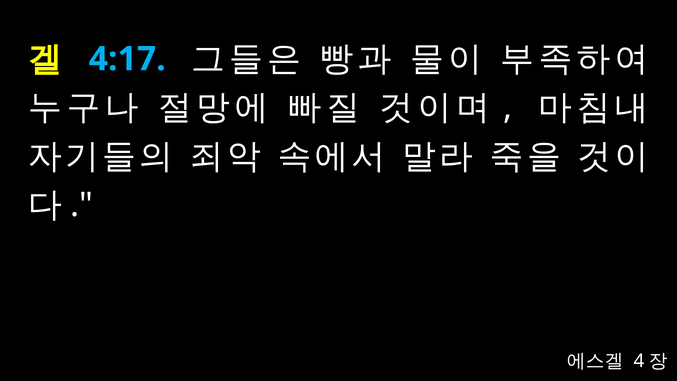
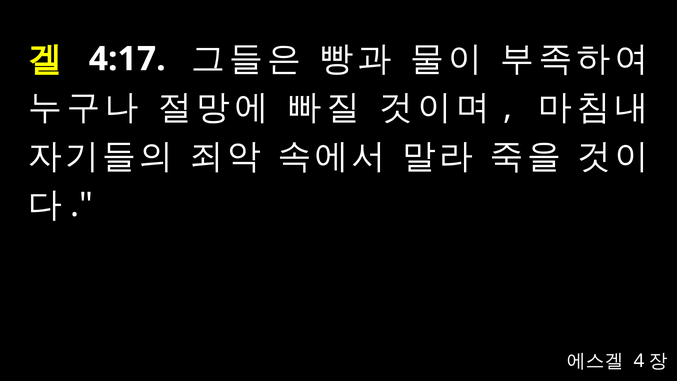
4:17 colour: light blue -> white
